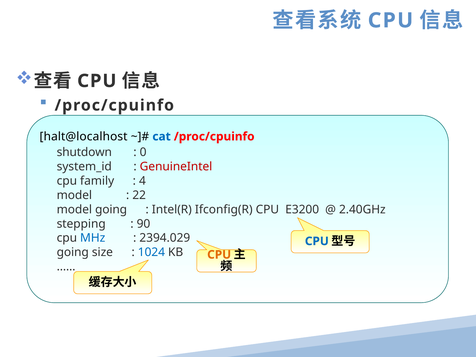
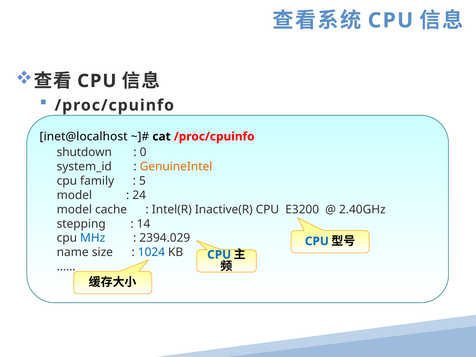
halt@localhost: halt@localhost -> inet@localhost
cat colour: blue -> black
GenuineIntel colour: red -> orange
4: 4 -> 5
22: 22 -> 24
model going: going -> cache
Ifconfig(R: Ifconfig(R -> Inactive(R
90: 90 -> 14
going at (73, 252): going -> name
CPU at (219, 255) colour: orange -> blue
